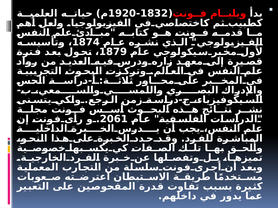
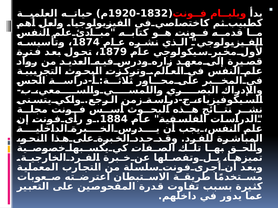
2061: 2061 -> 1884
